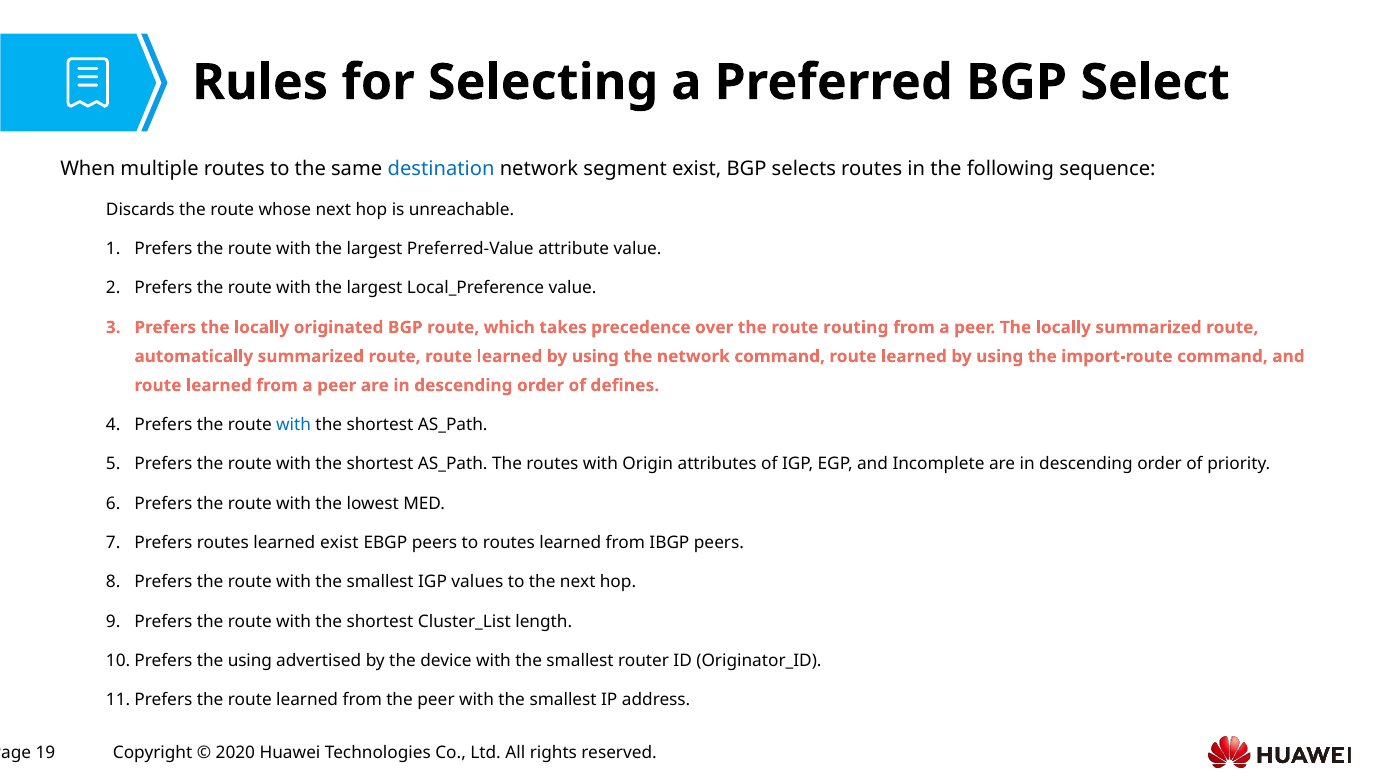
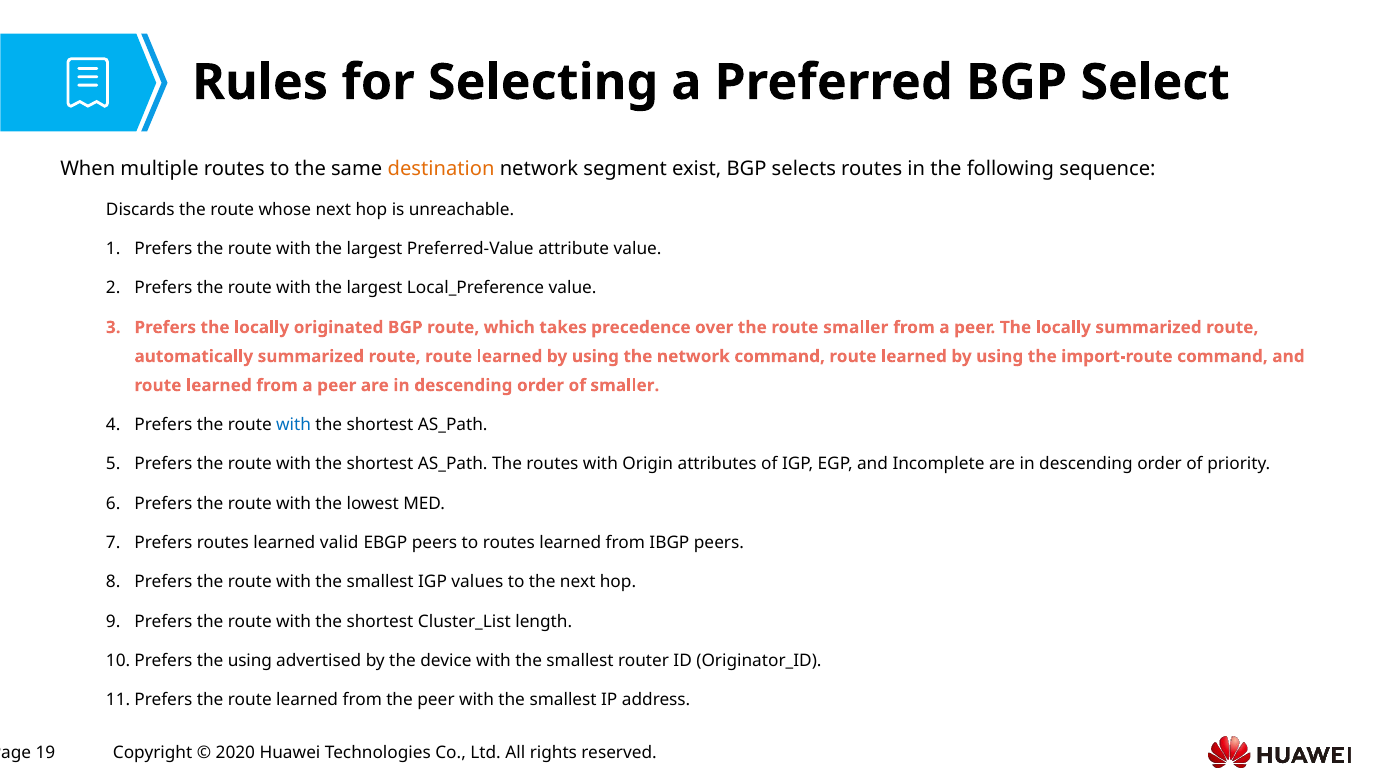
destination colour: blue -> orange
route routing: routing -> smaller
of defines: defines -> smaller
learned exist: exist -> valid
